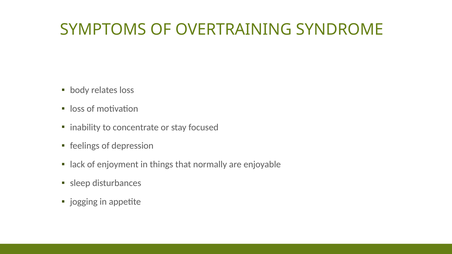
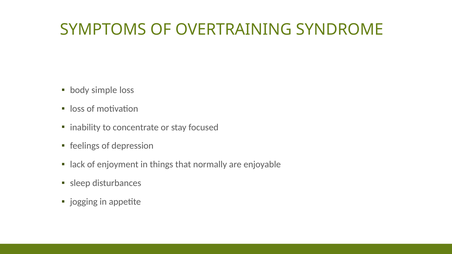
relates: relates -> simple
